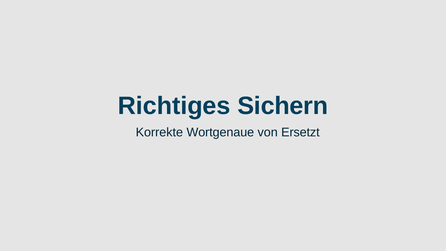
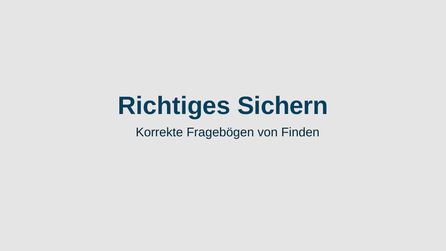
Wortgenaue: Wortgenaue -> Fragebögen
Ersetzt: Ersetzt -> Finden
